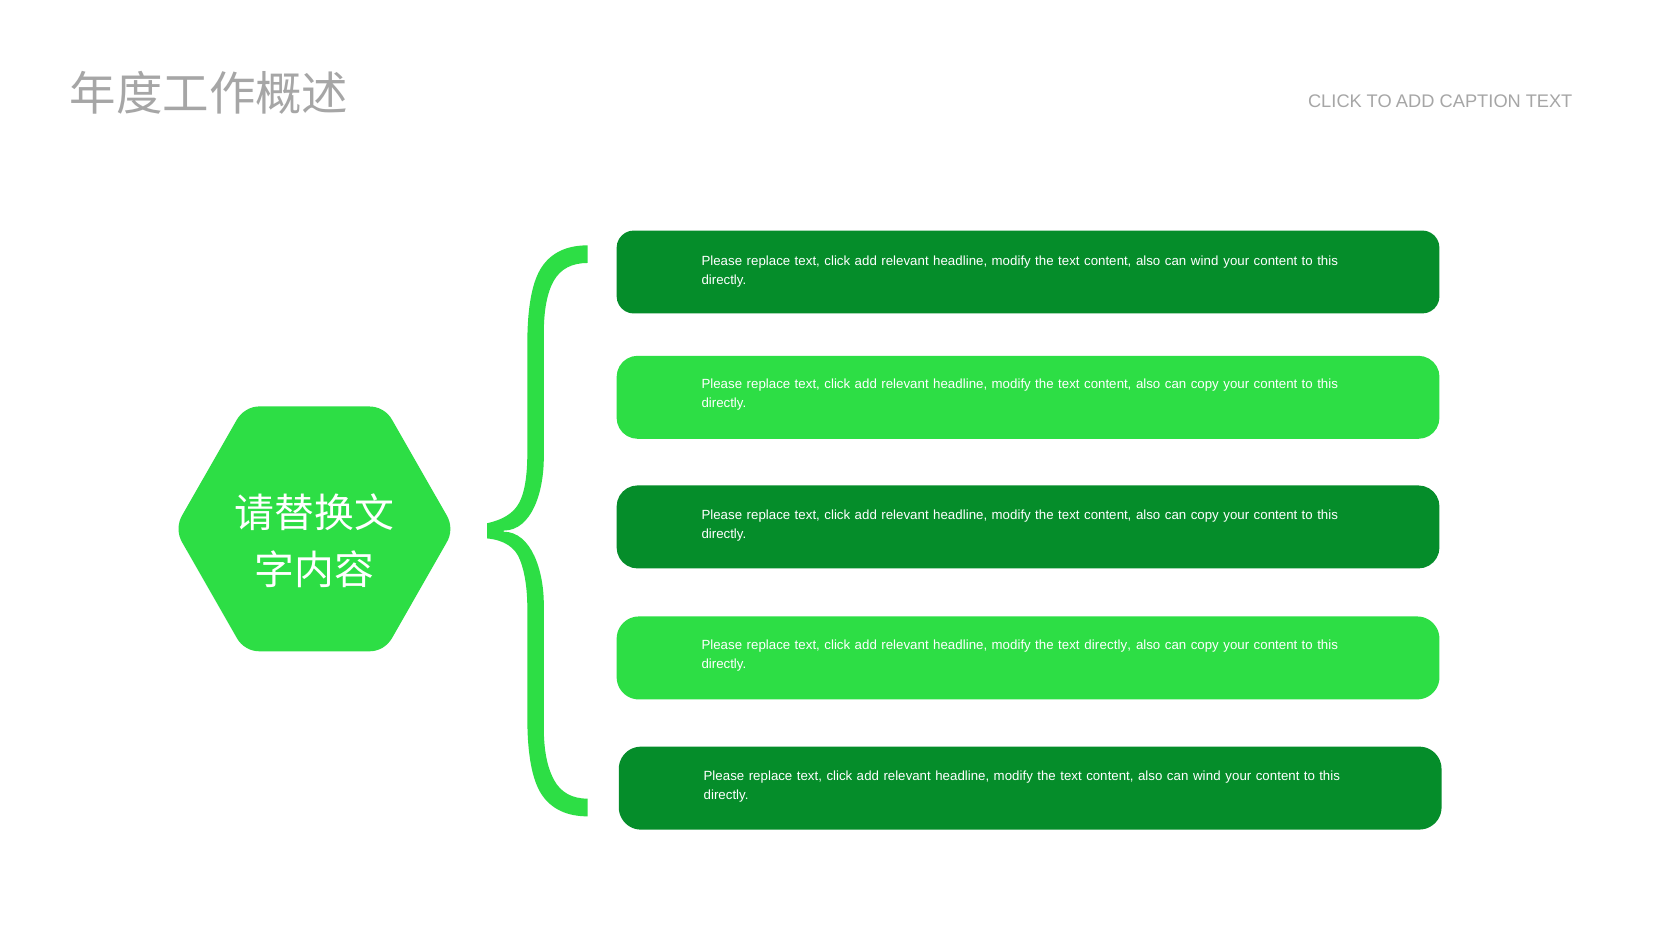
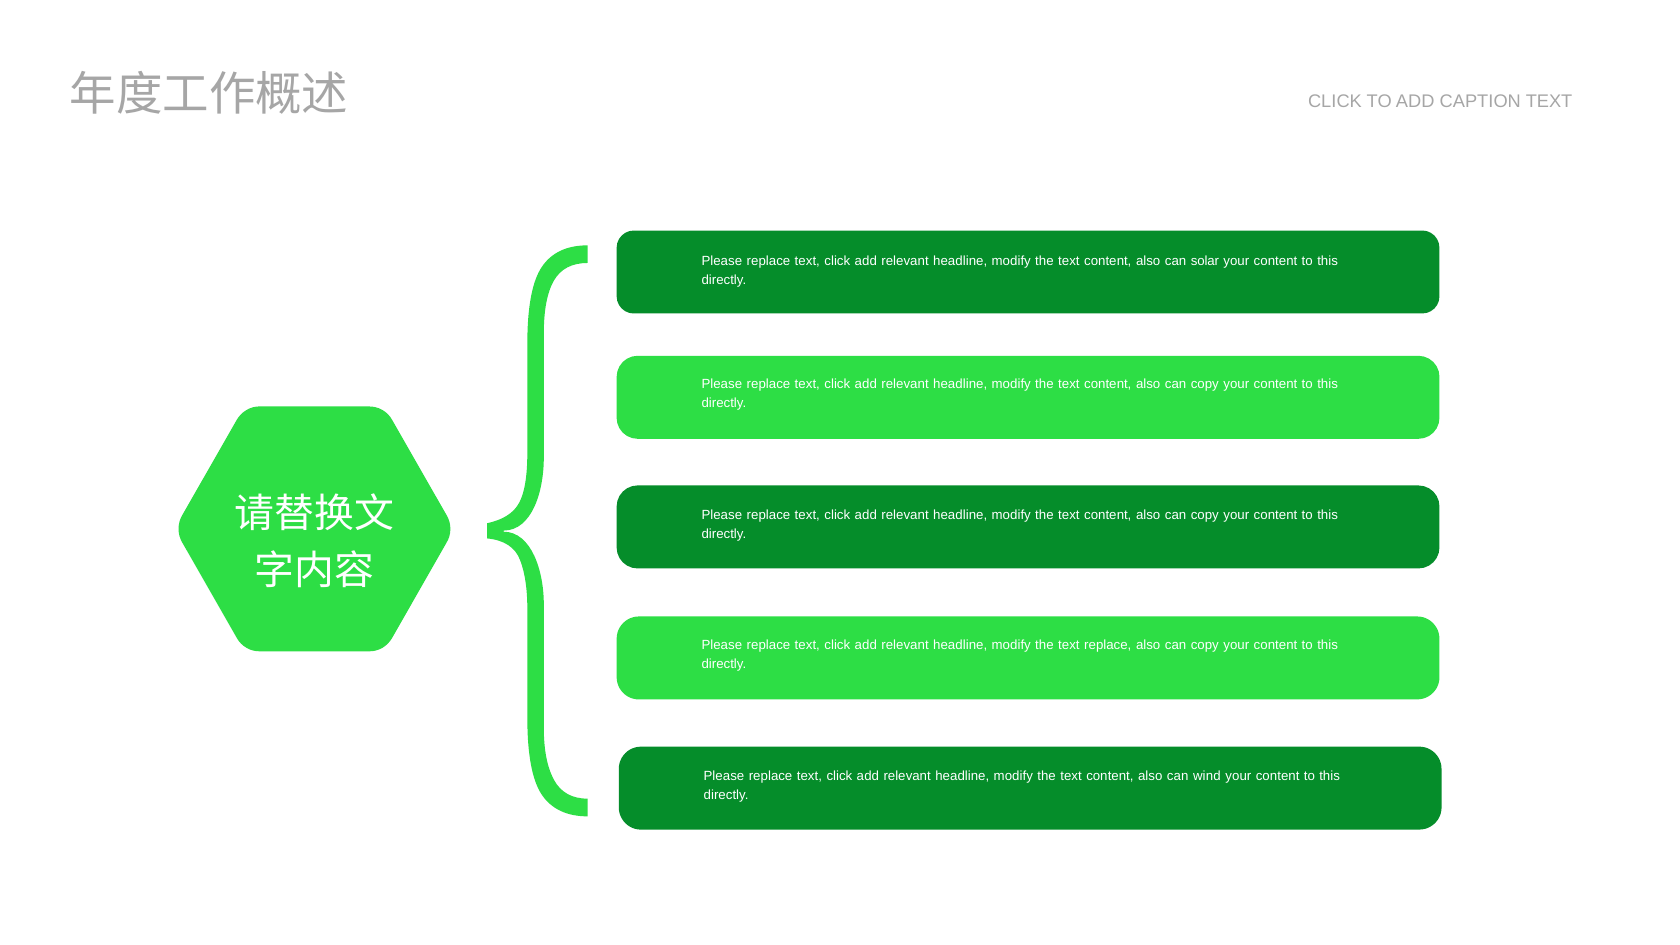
wind at (1205, 261): wind -> solar
text directly: directly -> replace
